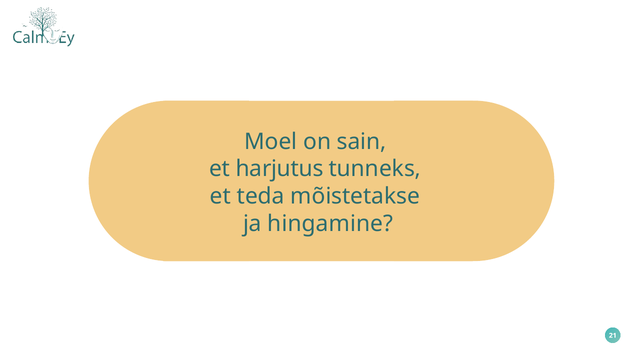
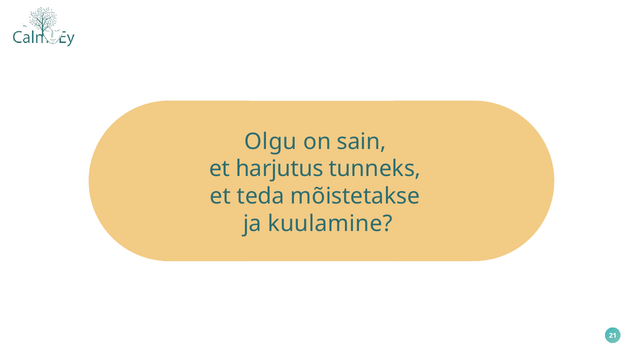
Moel: Moel -> Olgu
hingamine: hingamine -> kuulamine
